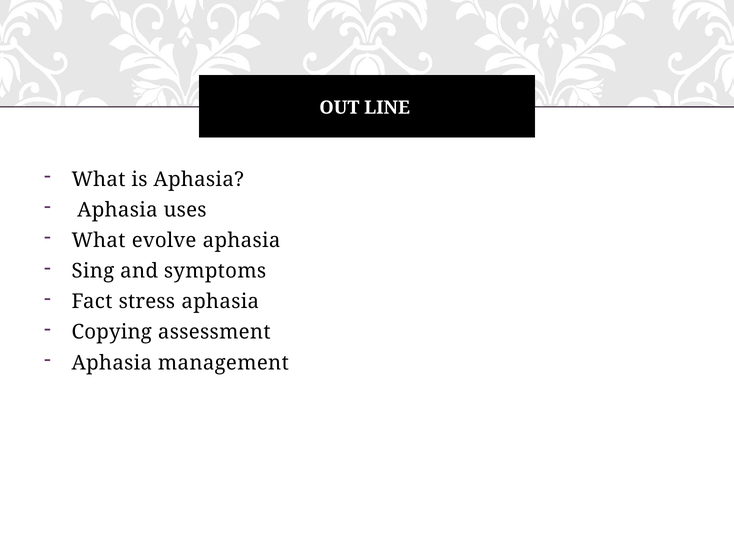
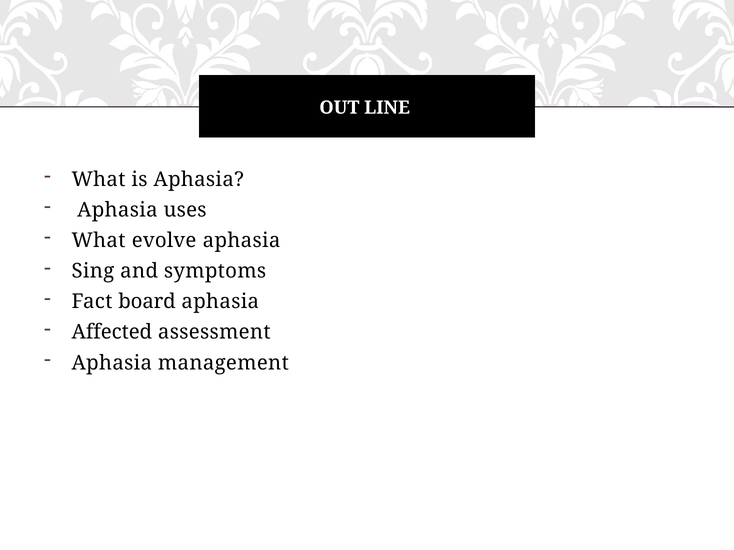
stress: stress -> board
Copying: Copying -> Affected
